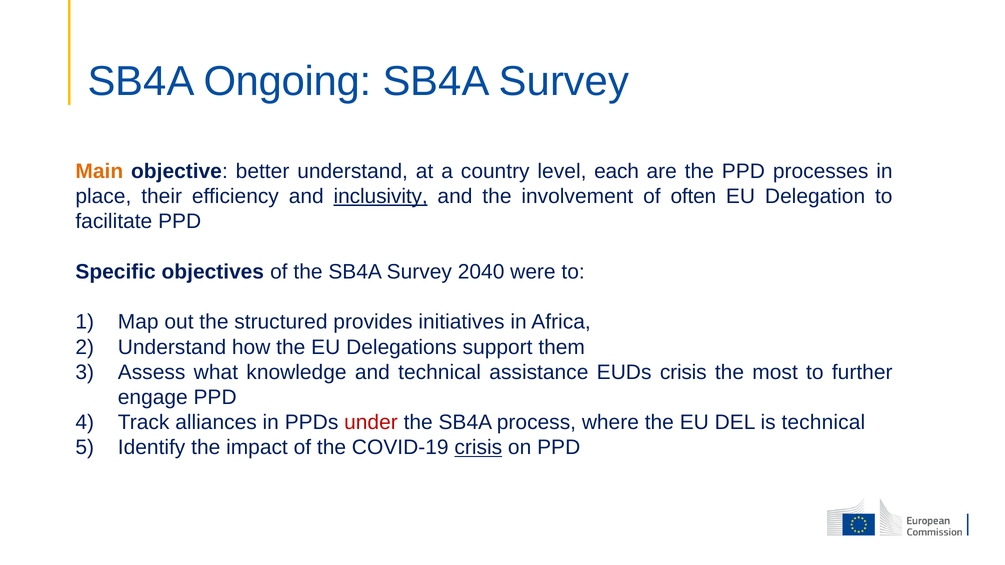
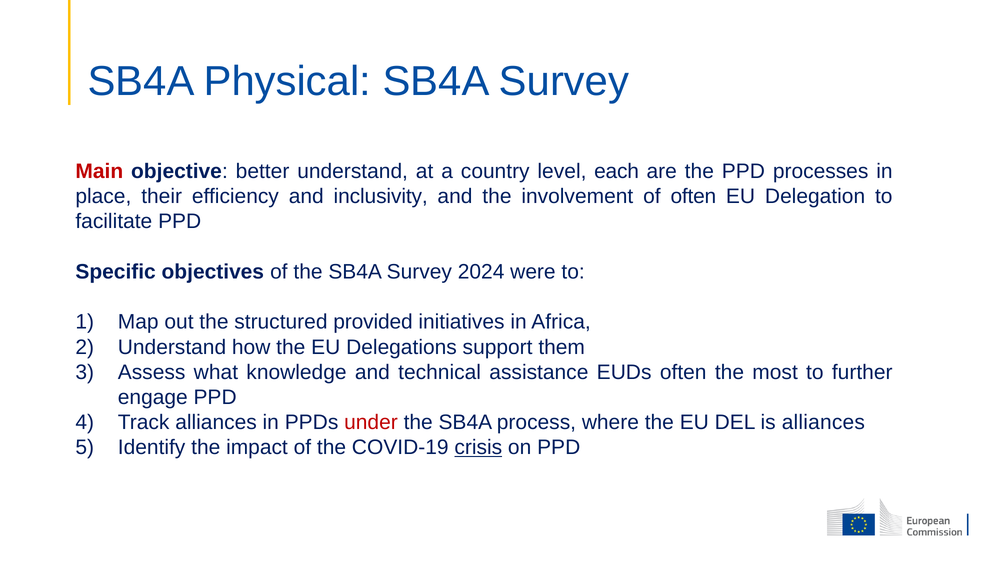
Ongoing: Ongoing -> Physical
Main colour: orange -> red
inclusivity underline: present -> none
2040: 2040 -> 2024
provides: provides -> provided
EUDs crisis: crisis -> often
is technical: technical -> alliances
